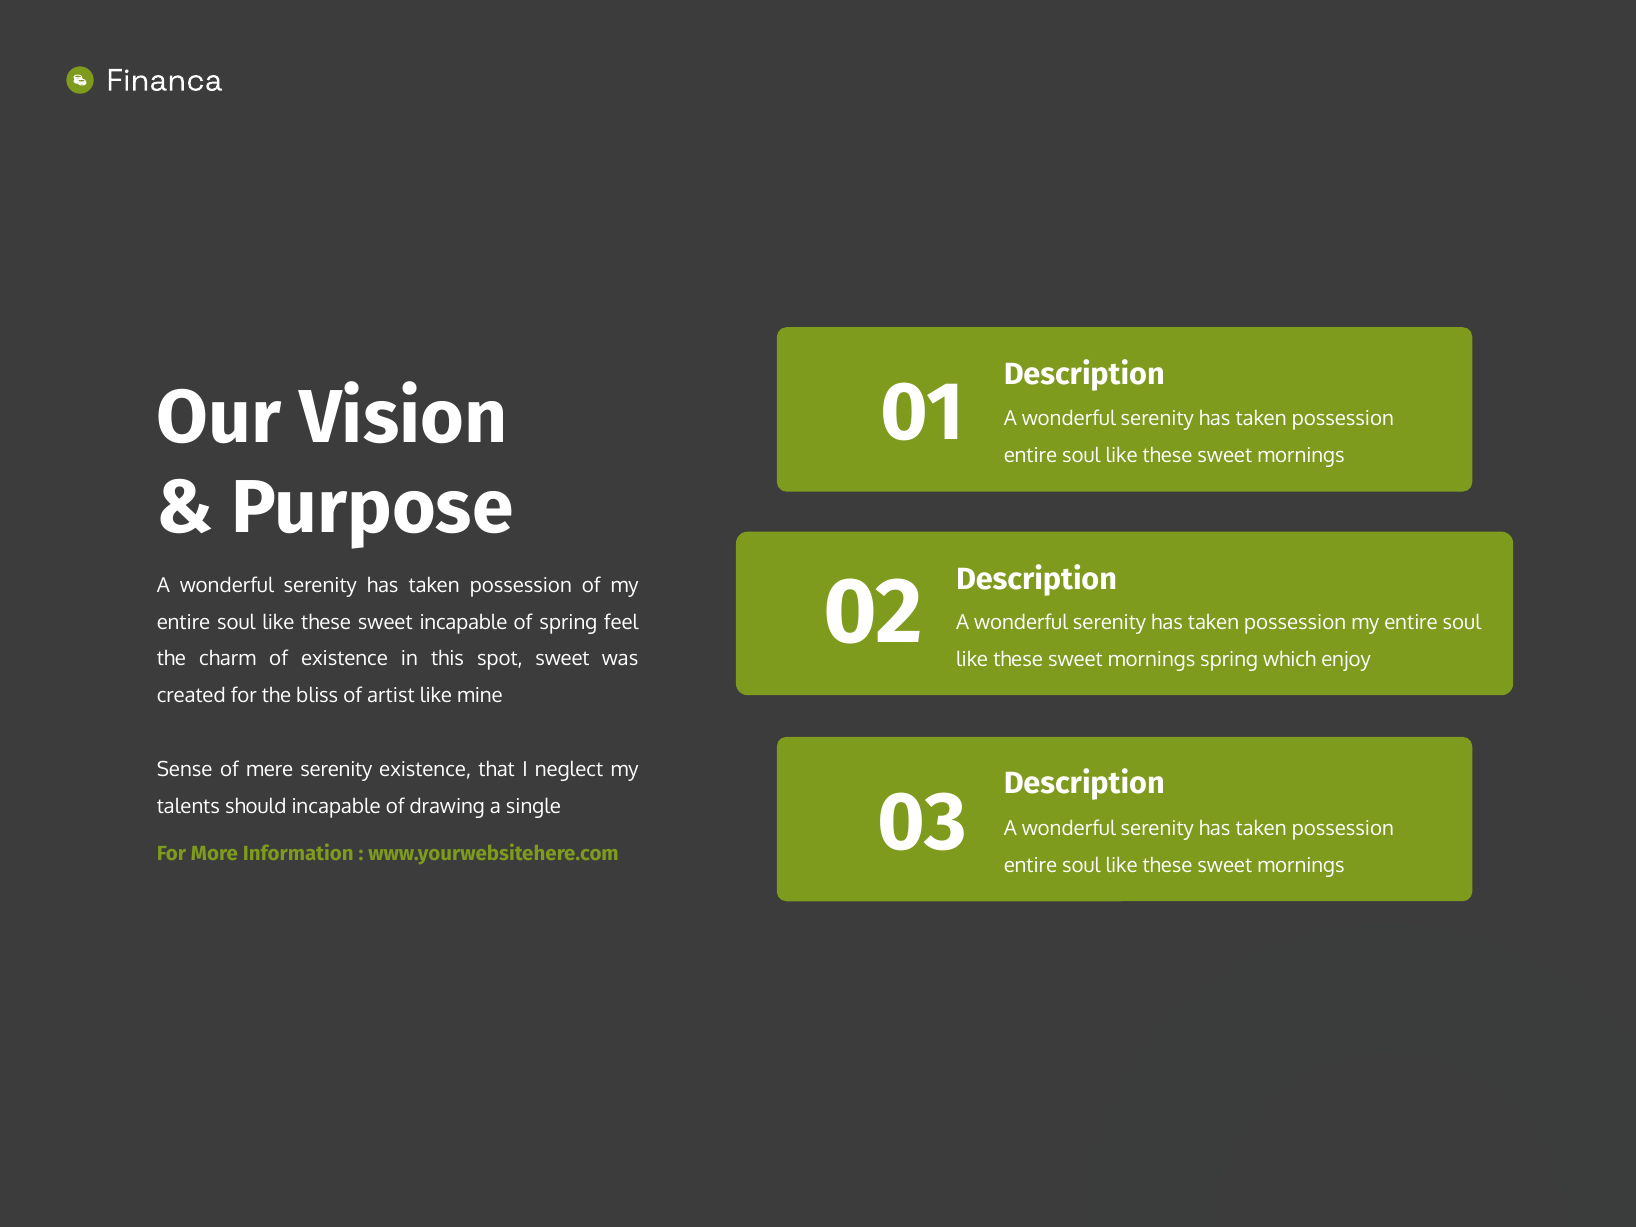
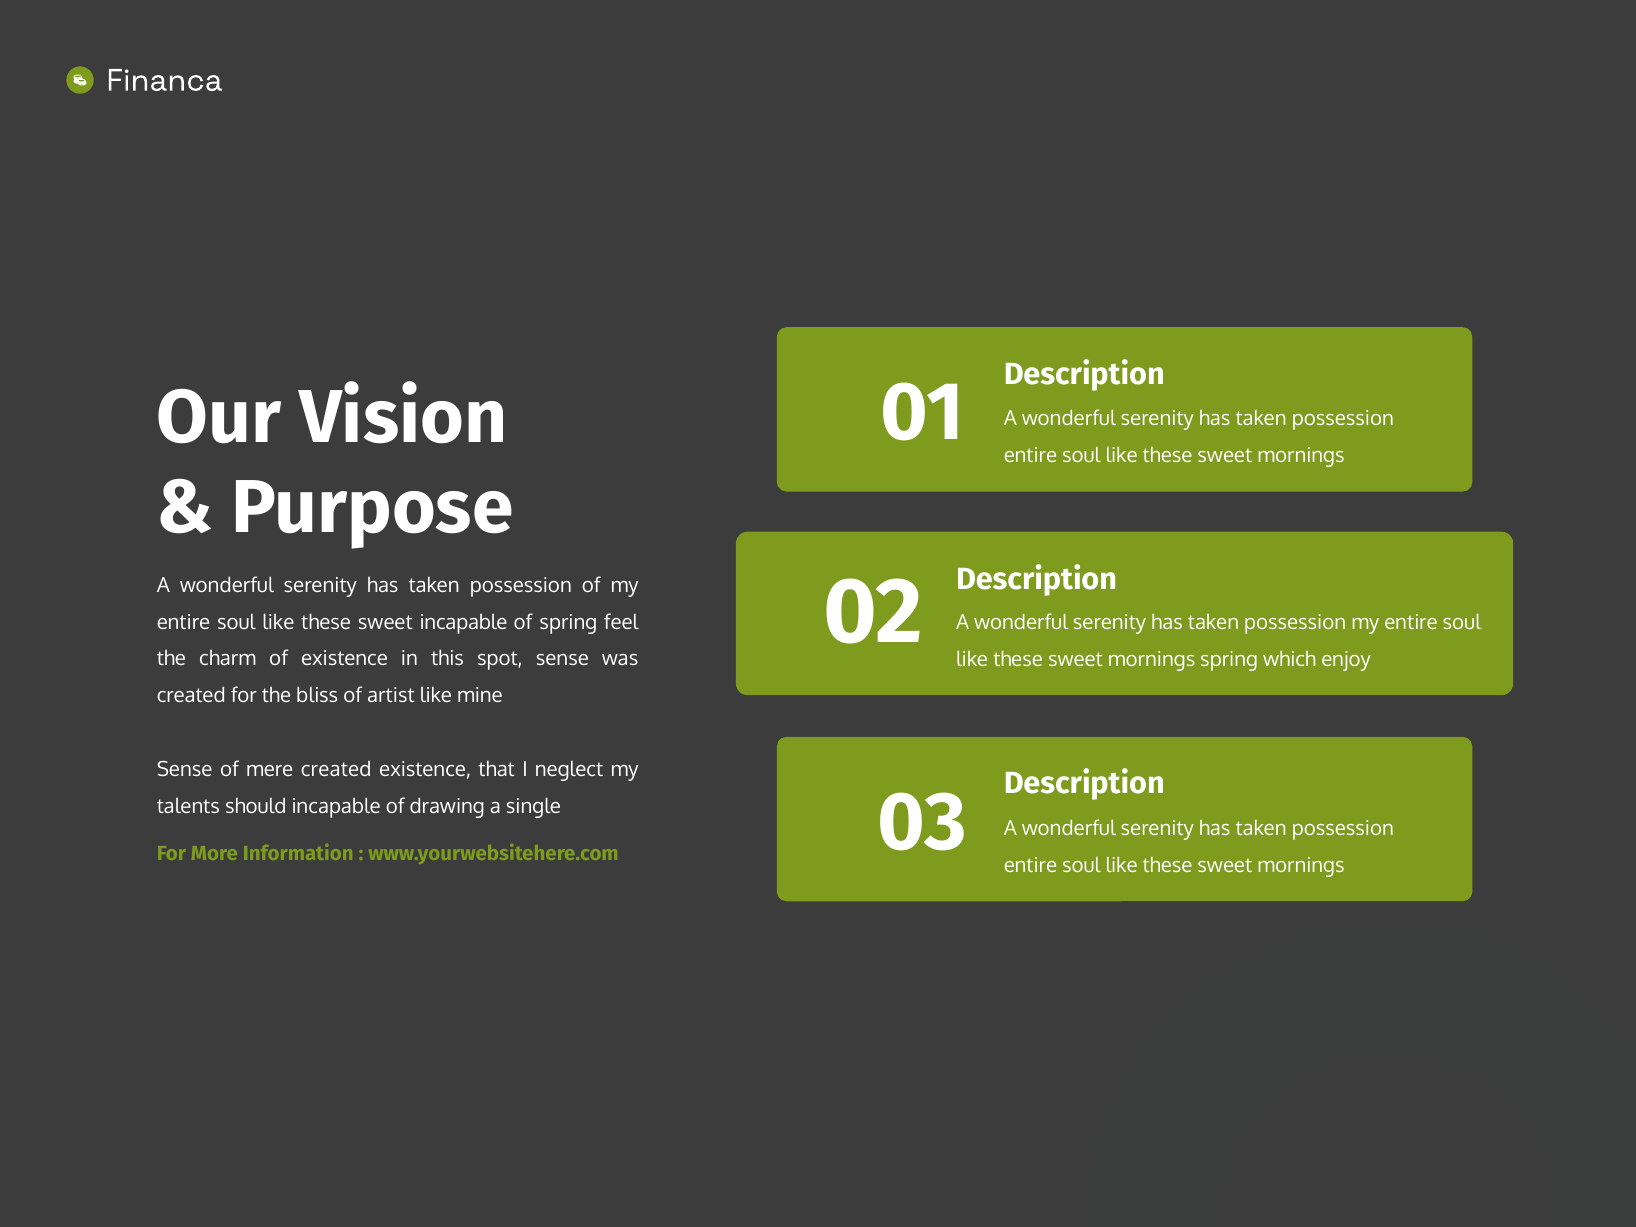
spot sweet: sweet -> sense
mere serenity: serenity -> created
